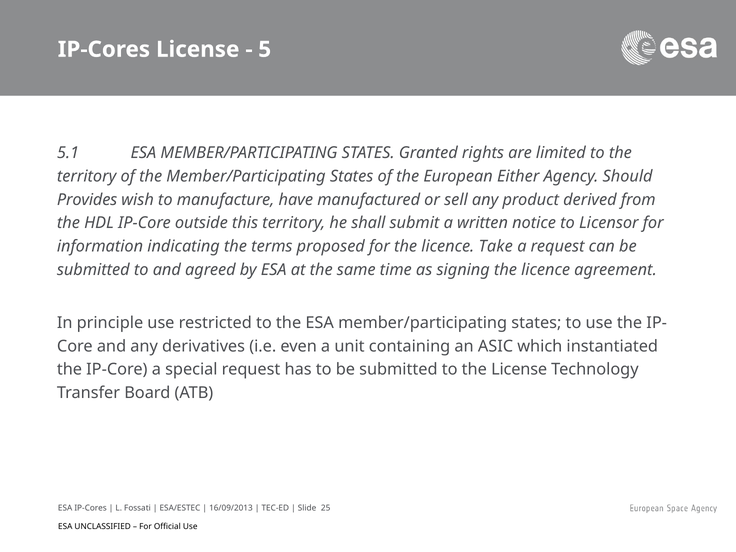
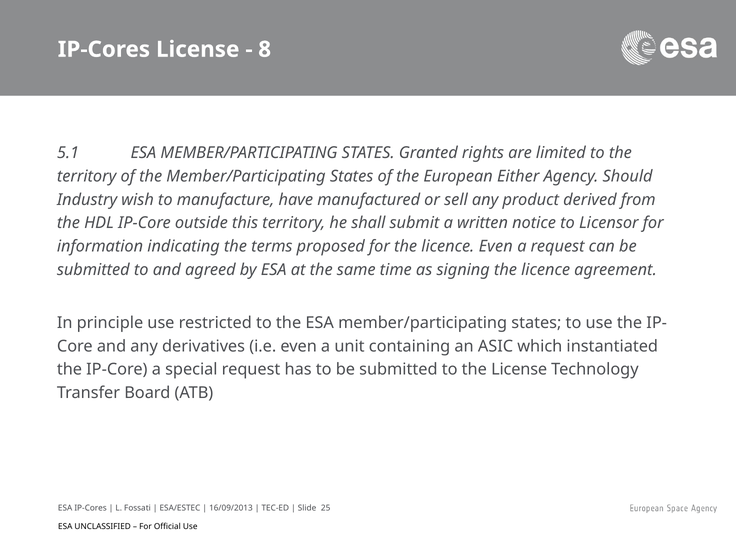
5: 5 -> 8
Provides: Provides -> Industry
licence Take: Take -> Even
